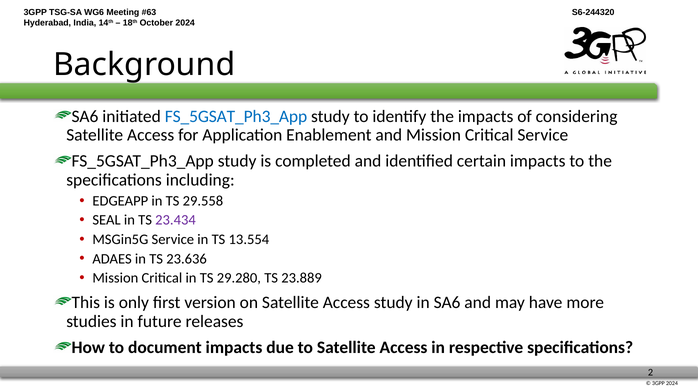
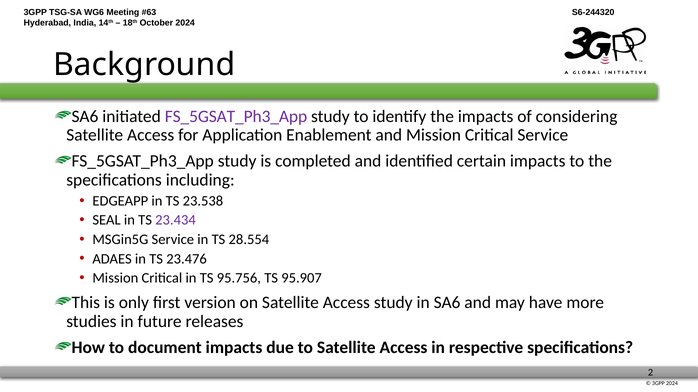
FS_5GSAT_Ph3_App at (236, 116) colour: blue -> purple
29.558: 29.558 -> 23.538
13.554: 13.554 -> 28.554
23.636: 23.636 -> 23.476
29.280: 29.280 -> 95.756
23.889: 23.889 -> 95.907
